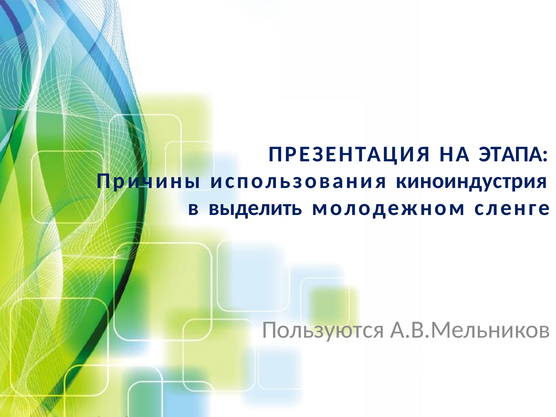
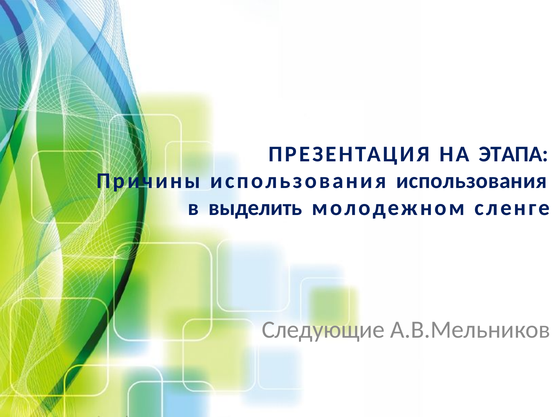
использования киноиндустрия: киноиндустрия -> использования
Пользуются: Пользуются -> Следующие
